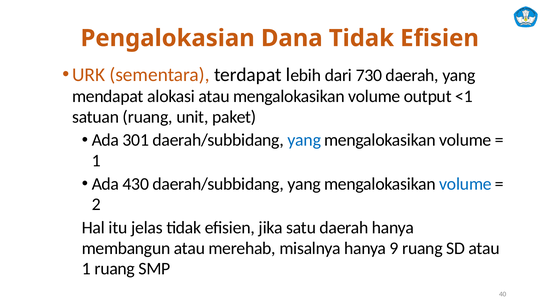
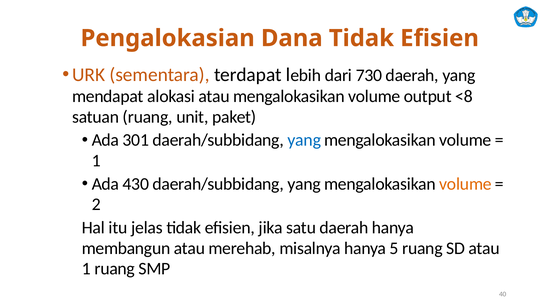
<1: <1 -> <8
volume at (465, 184) colour: blue -> orange
9: 9 -> 5
